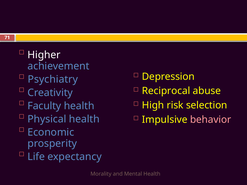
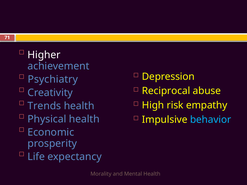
Faculty: Faculty -> Trends
selection: selection -> empathy
behavior colour: pink -> light blue
